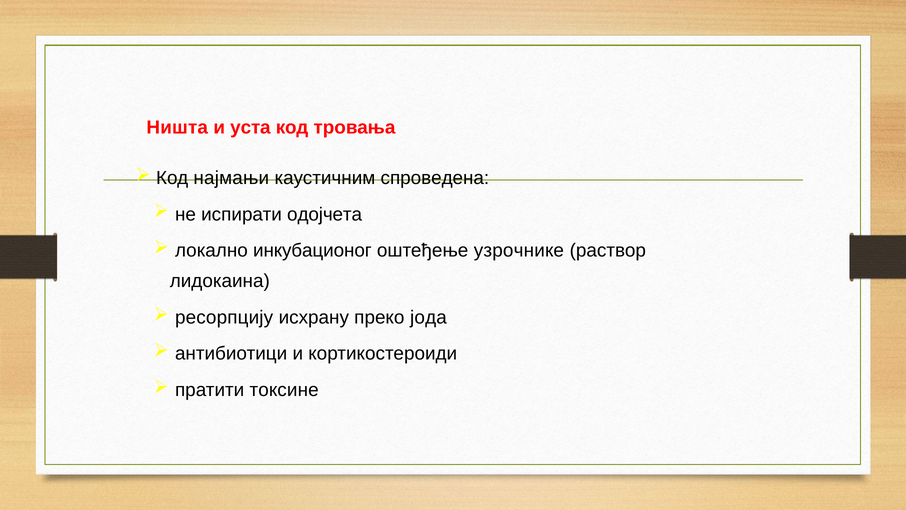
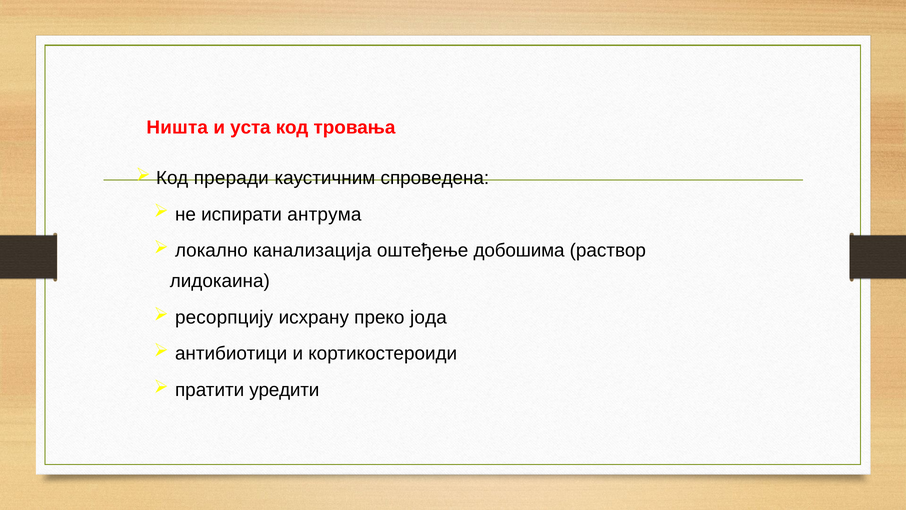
најмањи: најмањи -> преради
одојчета: одојчета -> антрума
инкубационог: инкубационог -> канализација
узрочнике: узрочнике -> добошима
токсине: токсине -> уредити
